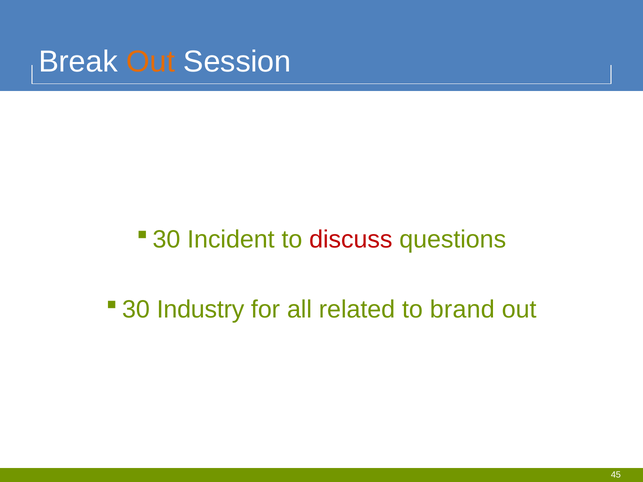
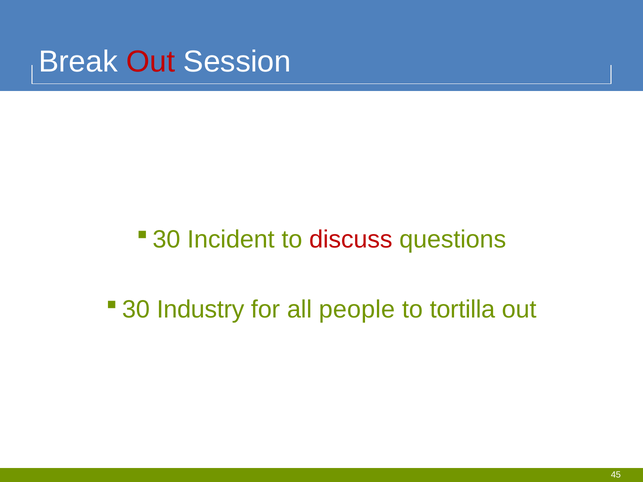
Out at (150, 62) colour: orange -> red
related: related -> people
brand: brand -> tortilla
